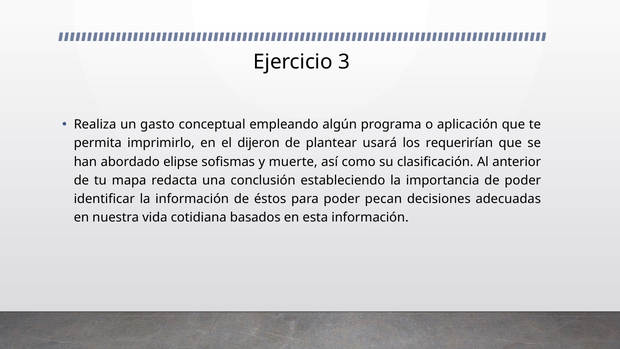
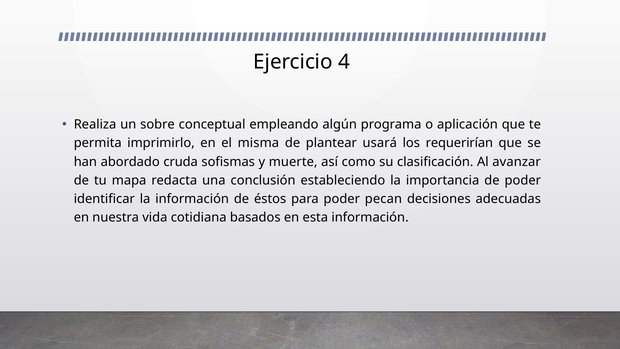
3: 3 -> 4
gasto: gasto -> sobre
dijeron: dijeron -> misma
elipse: elipse -> cruda
anterior: anterior -> avanzar
